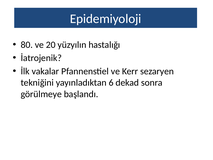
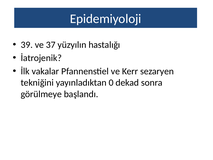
80: 80 -> 39
20: 20 -> 37
6: 6 -> 0
